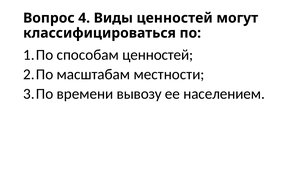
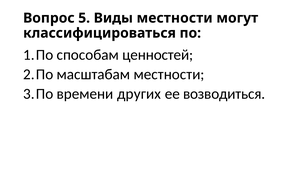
4: 4 -> 5
Виды ценностей: ценностей -> местности
вывозу: вывозу -> других
населением: населением -> возводиться
